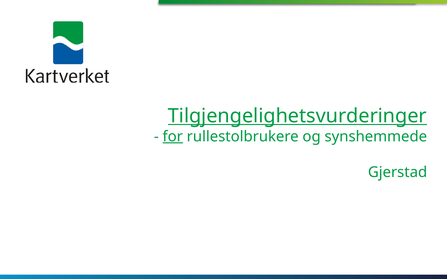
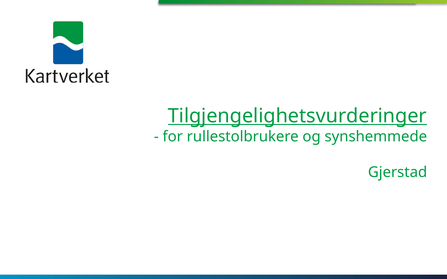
for underline: present -> none
